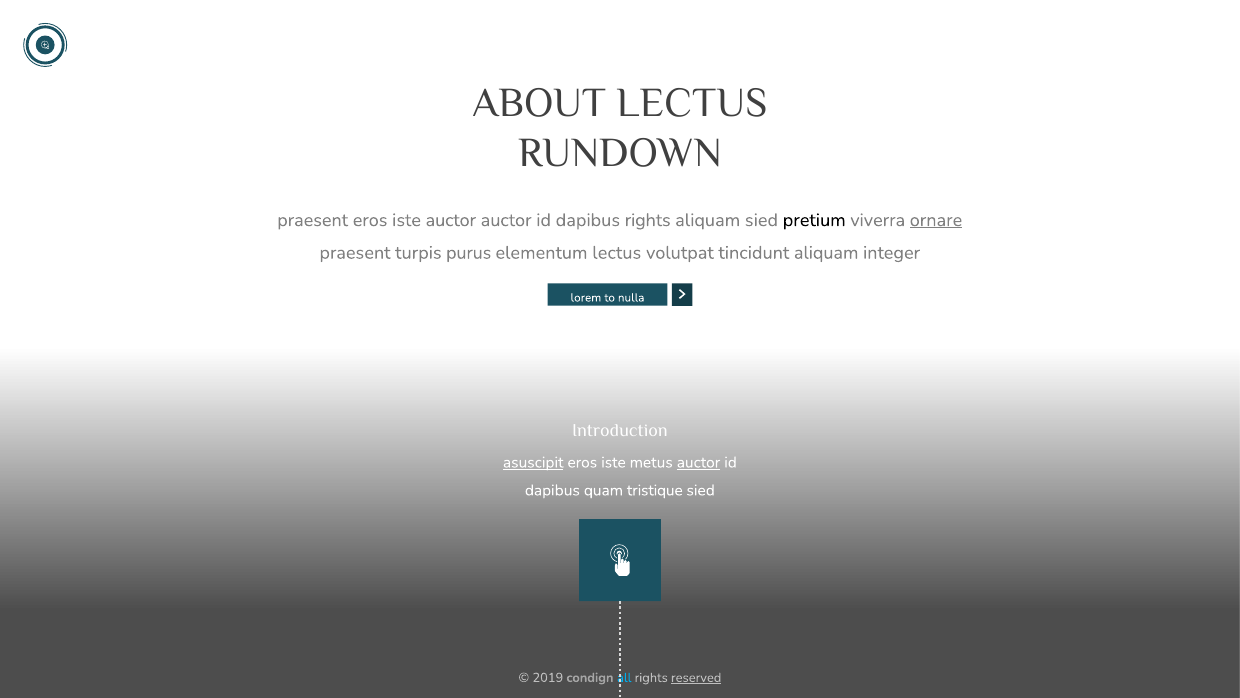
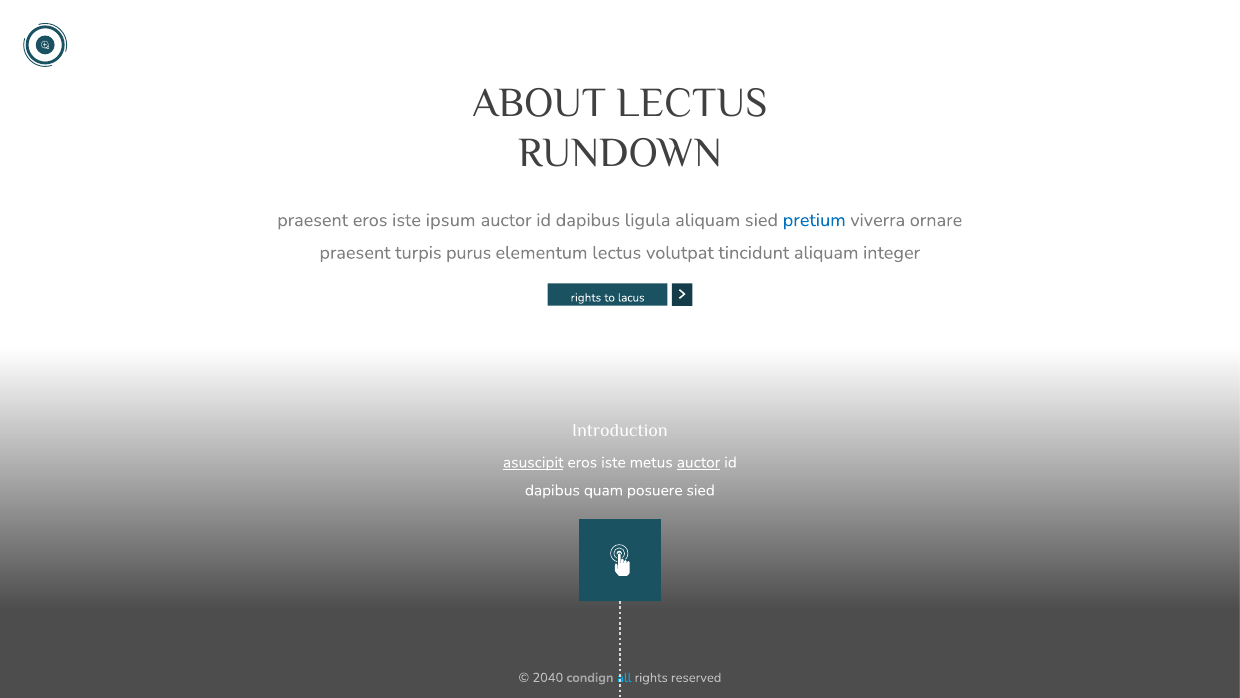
iste auctor: auctor -> ipsum
dapibus rights: rights -> ligula
pretium colour: black -> blue
ornare underline: present -> none
lorem at (586, 297): lorem -> rights
nulla: nulla -> lacus
tristique: tristique -> posuere
2019: 2019 -> 2040
reserved underline: present -> none
